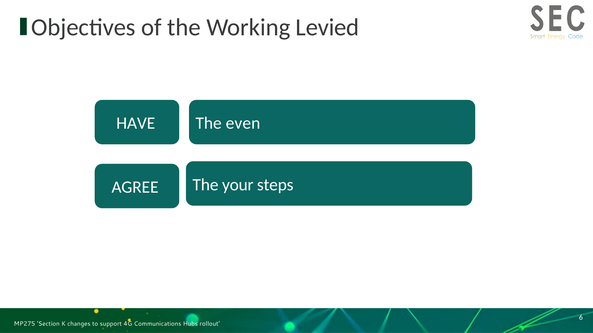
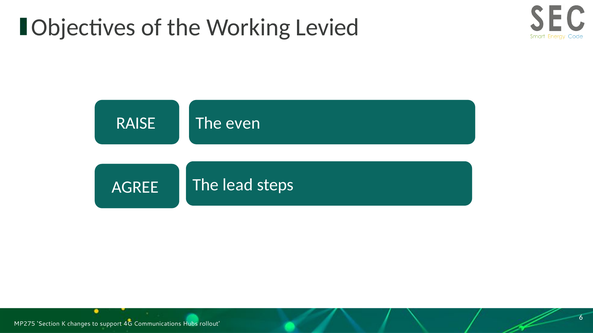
HAVE: HAVE -> RAISE
your: your -> lead
